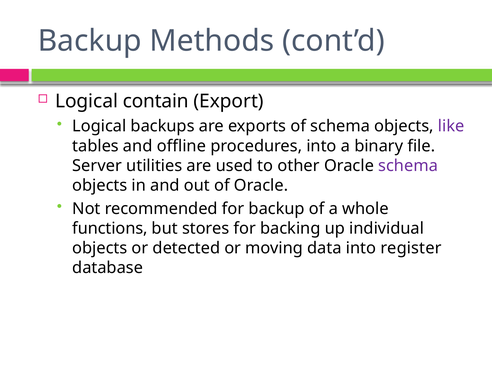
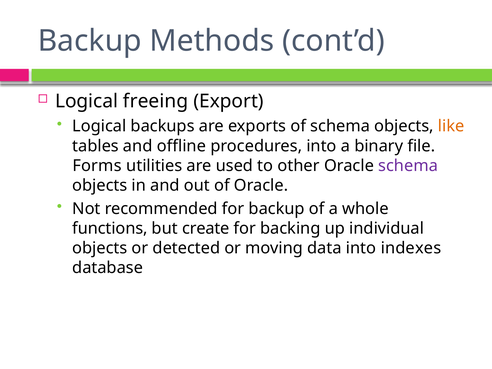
contain: contain -> freeing
like colour: purple -> orange
Server: Server -> Forms
stores: stores -> create
register: register -> indexes
